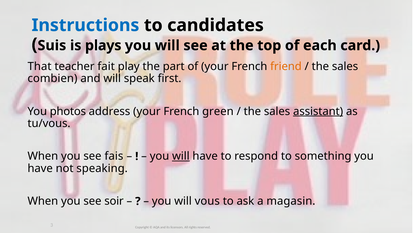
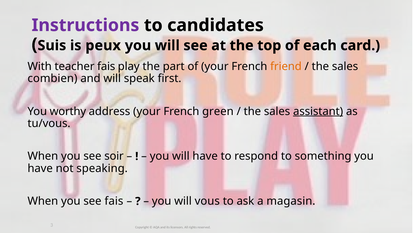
Instructions colour: blue -> purple
plays: plays -> peux
That: That -> With
teacher fait: fait -> fais
photos: photos -> worthy
fais: fais -> soir
will at (181, 156) underline: present -> none
see soir: soir -> fais
